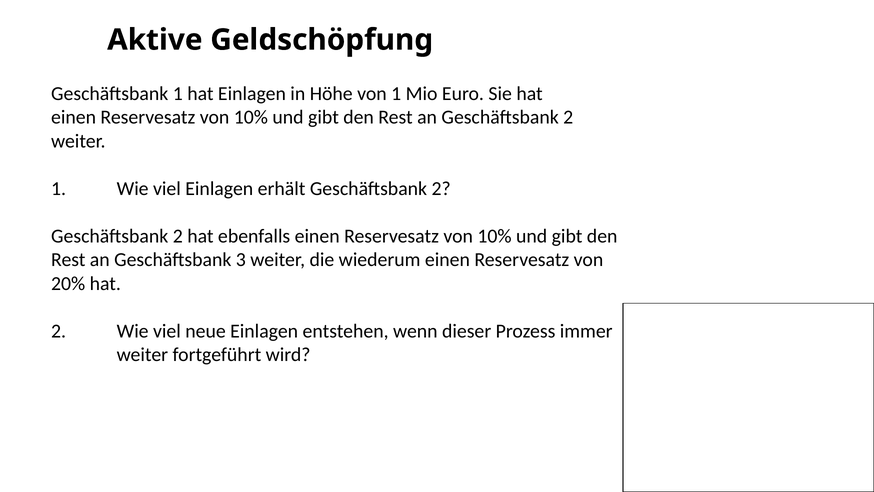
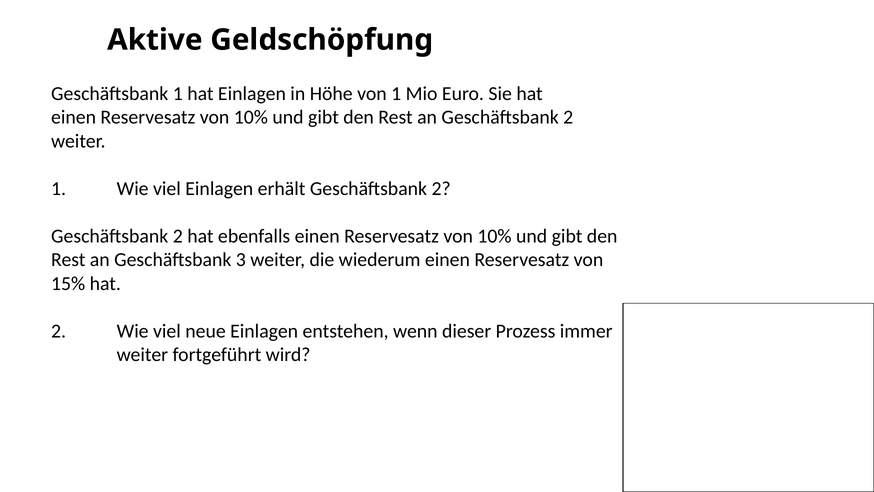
20%: 20% -> 15%
